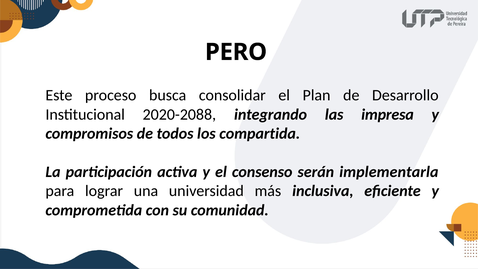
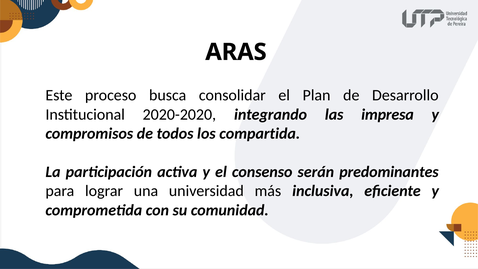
PERO: PERO -> ARAS
2020-2088: 2020-2088 -> 2020-2020
implementarla: implementarla -> predominantes
